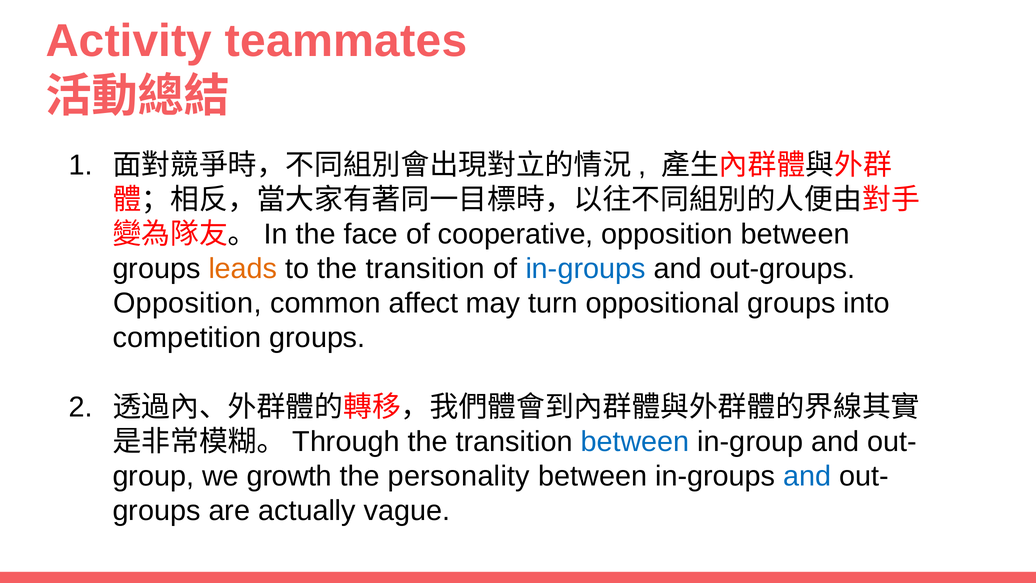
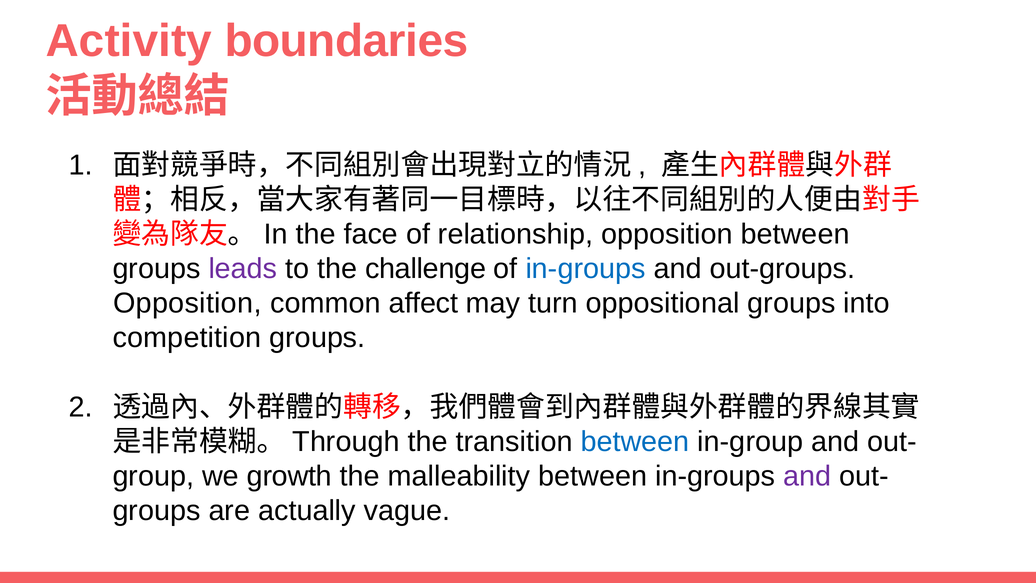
teammates: teammates -> boundaries
cooperative: cooperative -> relationship
leads colour: orange -> purple
to the transition: transition -> challenge
personality: personality -> malleability
and at (807, 476) colour: blue -> purple
